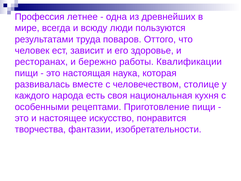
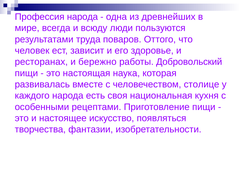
Профессия летнее: летнее -> народа
Квалификации: Квалификации -> Добровольский
понравится: понравится -> появляться
